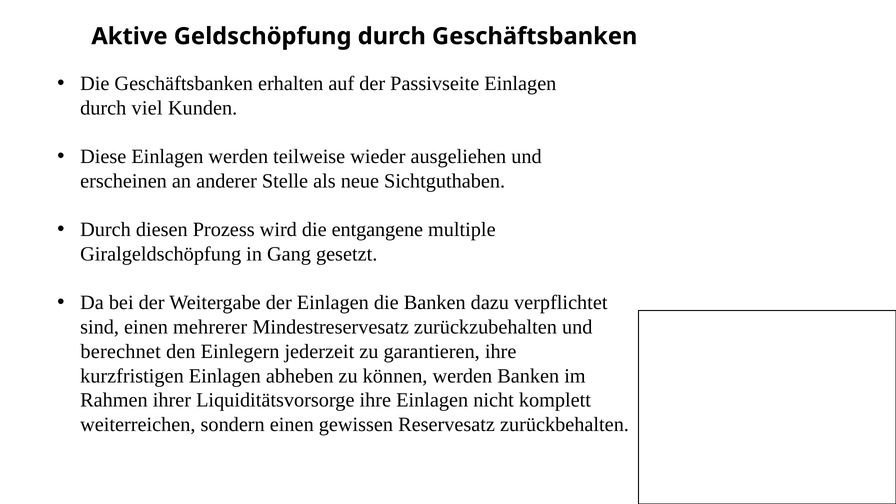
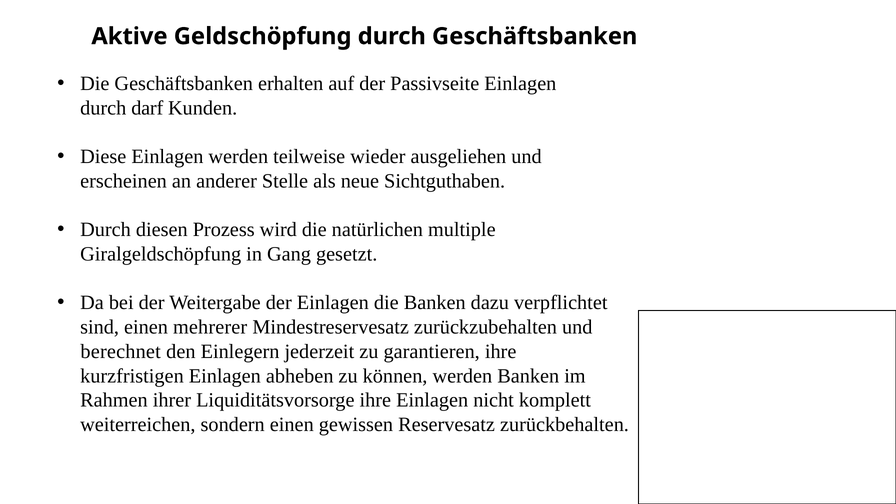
viel: viel -> darf
entgangene: entgangene -> natürlichen
